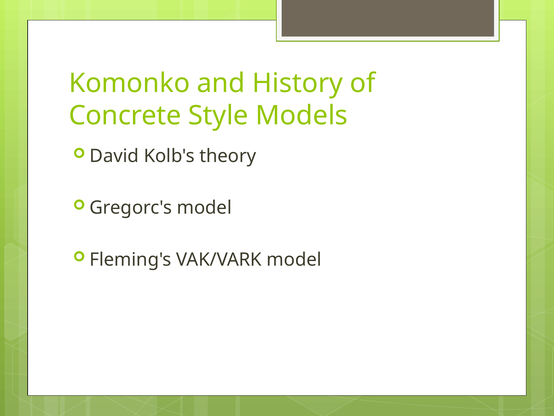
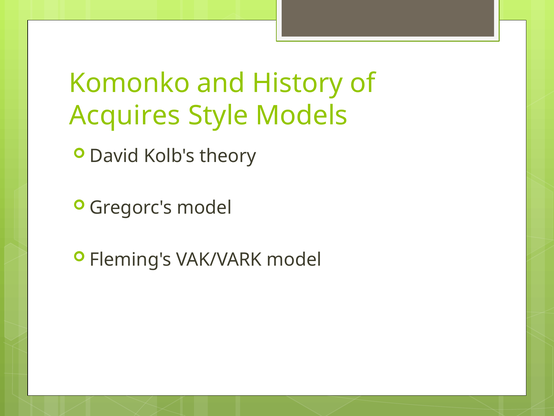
Concrete: Concrete -> Acquires
